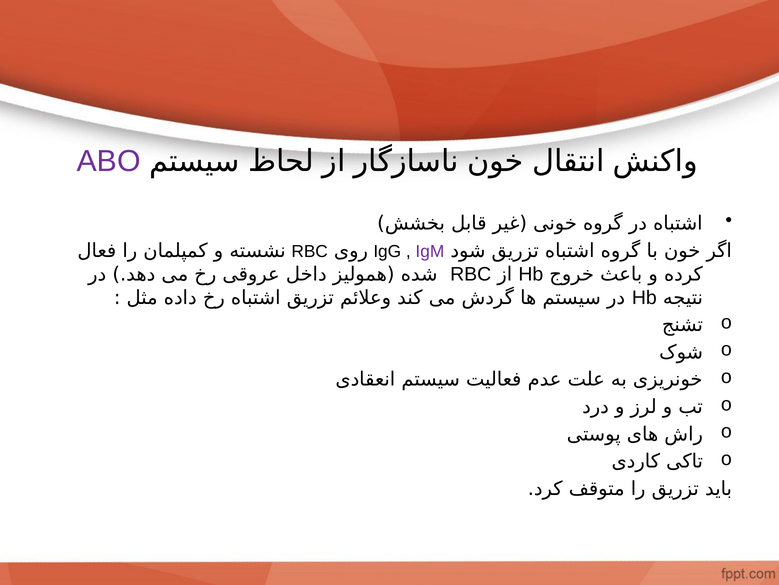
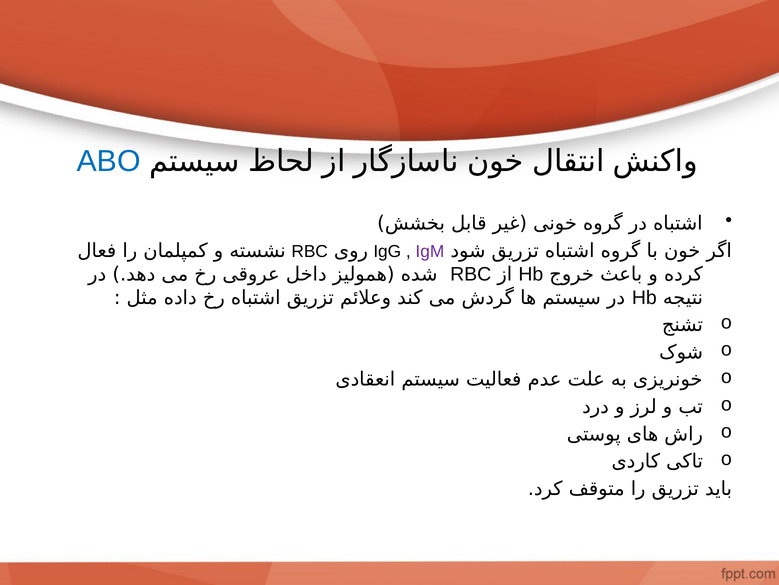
ABO colour: purple -> blue
